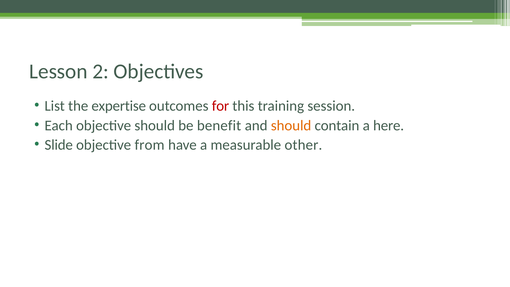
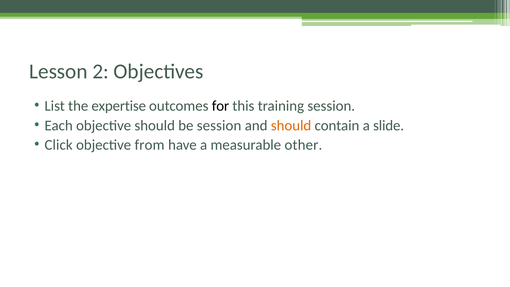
for colour: red -> black
be benefit: benefit -> session
here: here -> slide
Slide: Slide -> Click
